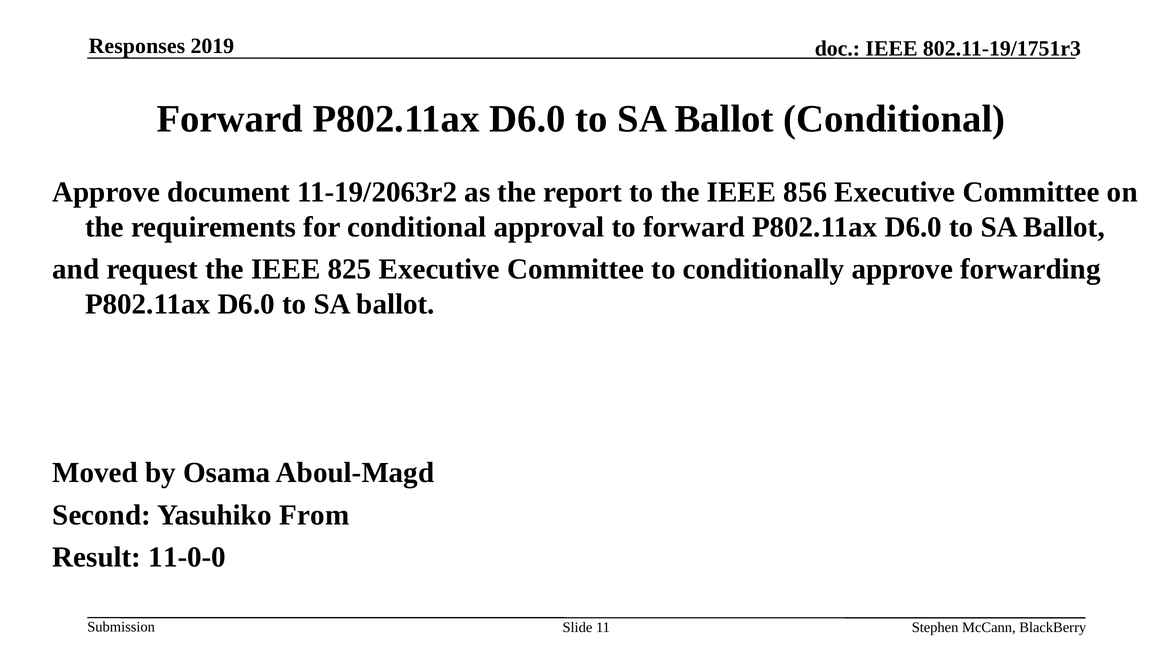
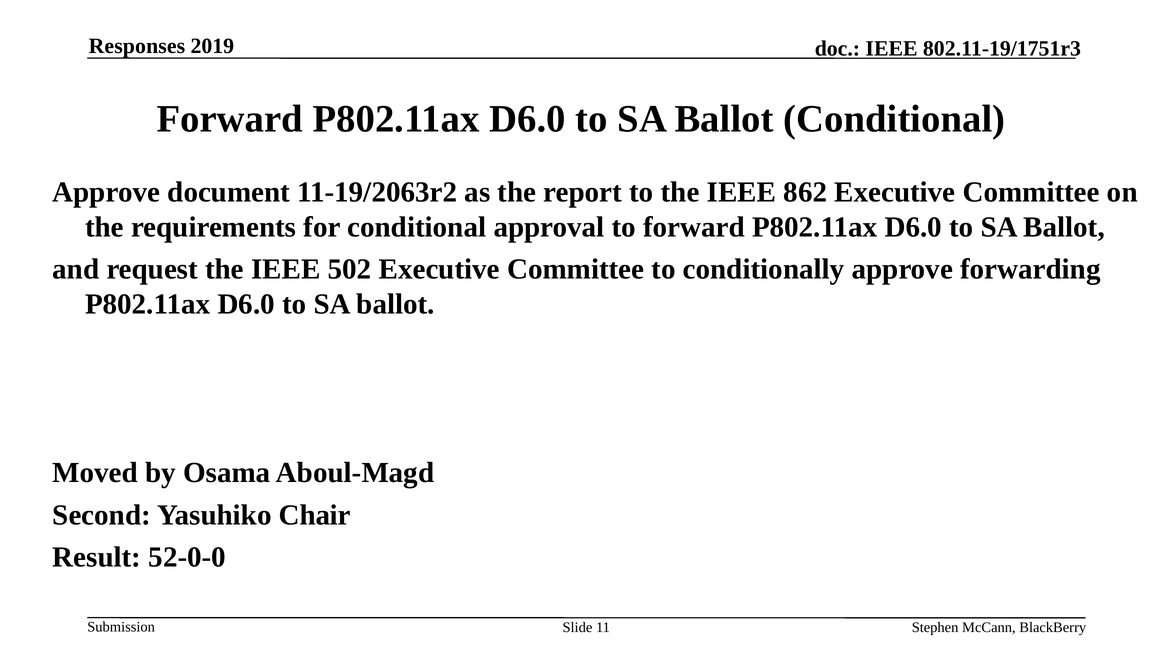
856: 856 -> 862
825: 825 -> 502
From: From -> Chair
11-0-0: 11-0-0 -> 52-0-0
